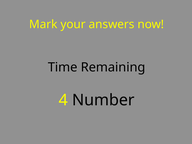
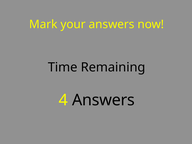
4 Number: Number -> Answers
